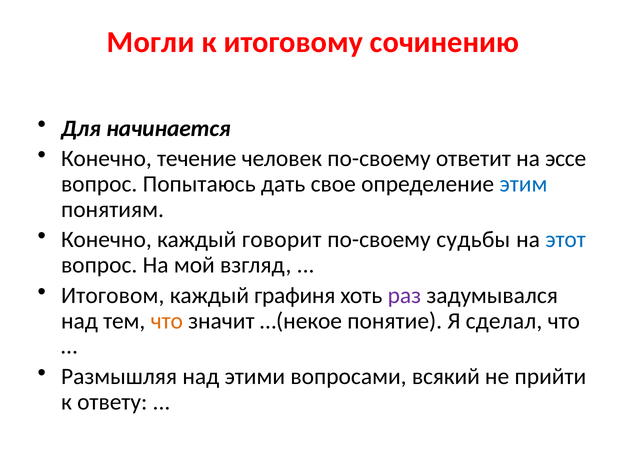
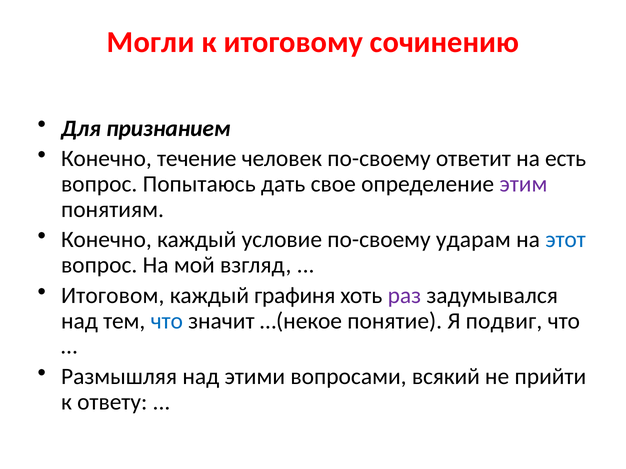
начинается: начинается -> признанием
эссе: эссе -> есть
этим colour: blue -> purple
говорит: говорит -> условие
судьбы: судьбы -> ударам
что at (167, 321) colour: orange -> blue
сделал: сделал -> подвиг
